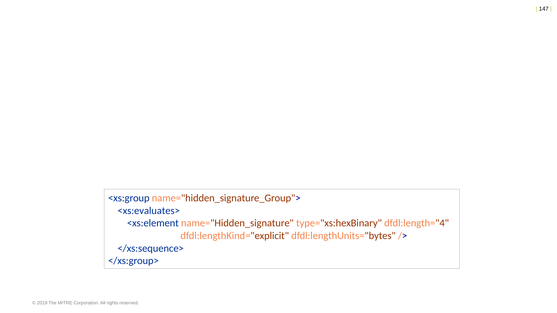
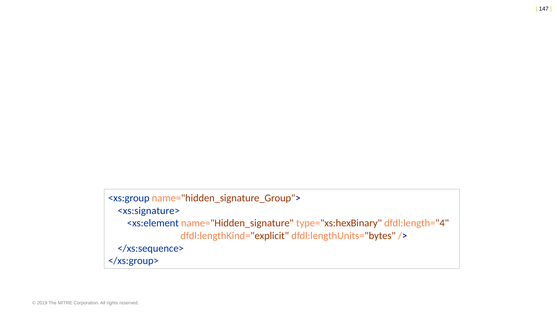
<xs:evaluates>: <xs:evaluates> -> <xs:signature>
